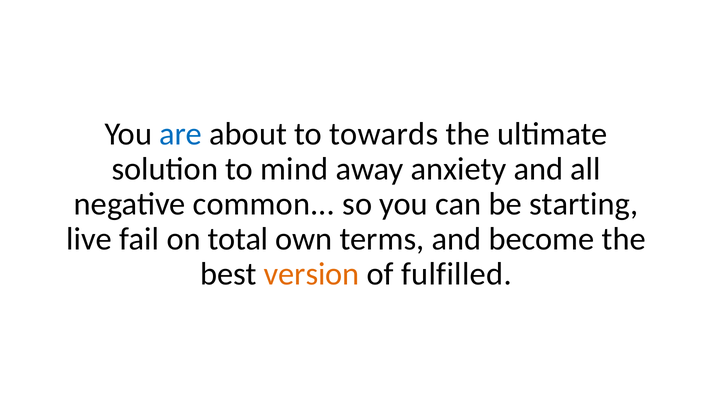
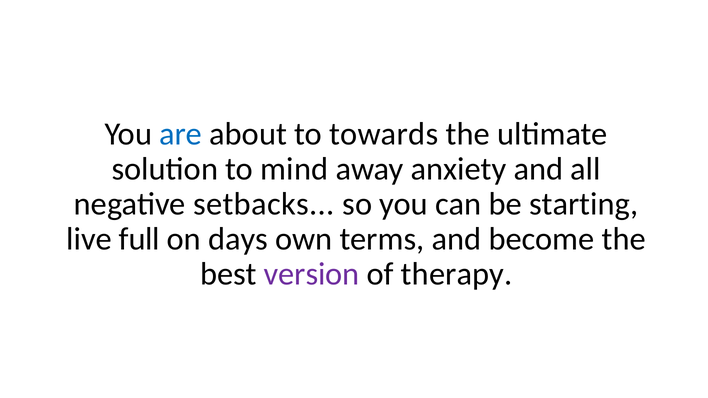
common: common -> setbacks
fail: fail -> full
total: total -> days
version colour: orange -> purple
fulfilled: fulfilled -> therapy
